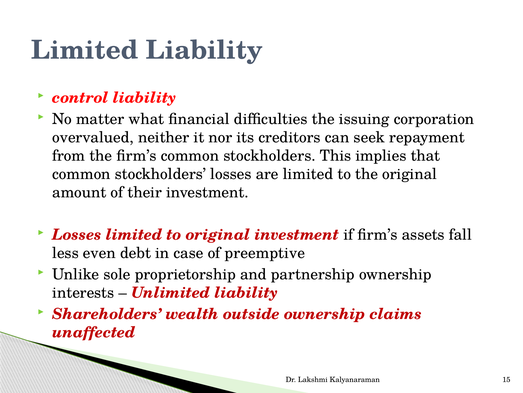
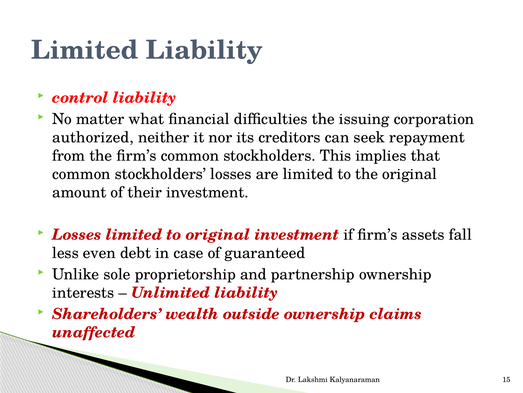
overvalued: overvalued -> authorized
preemptive: preemptive -> guaranteed
